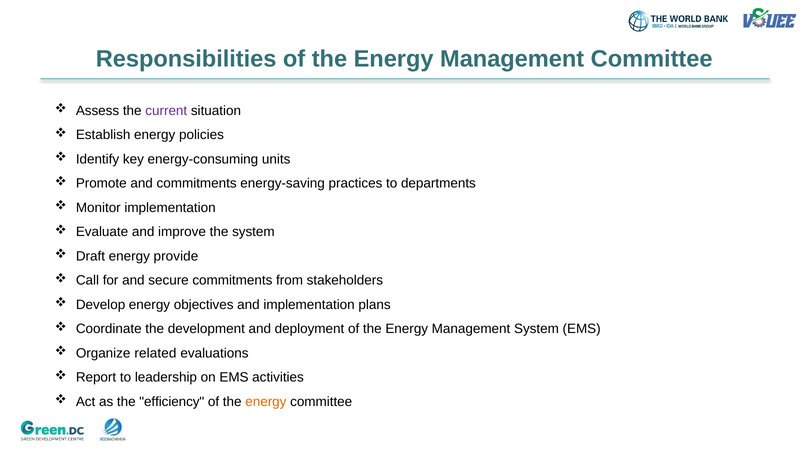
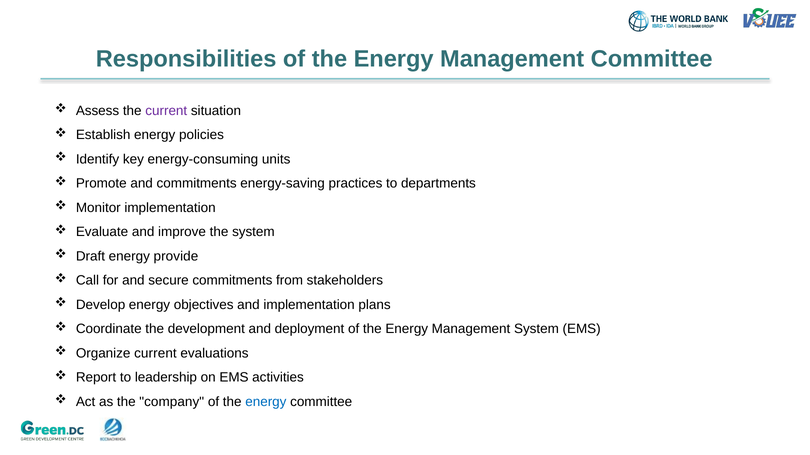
Organize related: related -> current
efficiency: efficiency -> company
energy at (266, 402) colour: orange -> blue
